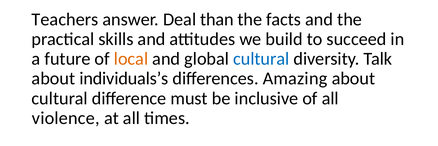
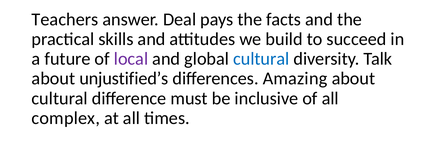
than: than -> pays
local colour: orange -> purple
individuals’s: individuals’s -> unjustified’s
violence: violence -> complex
